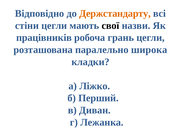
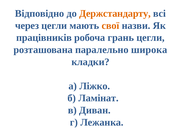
стіни: стіни -> через
свої colour: black -> orange
Перший: Перший -> Ламінат
